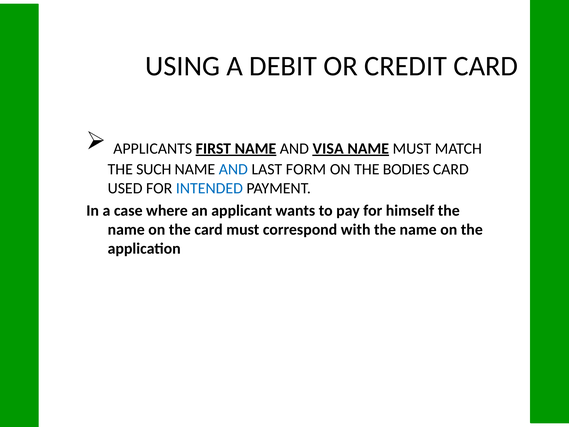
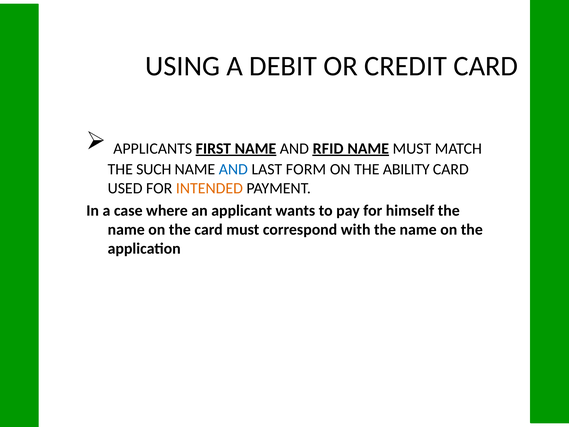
VISA: VISA -> RFID
BODIES: BODIES -> ABILITY
INTENDED colour: blue -> orange
